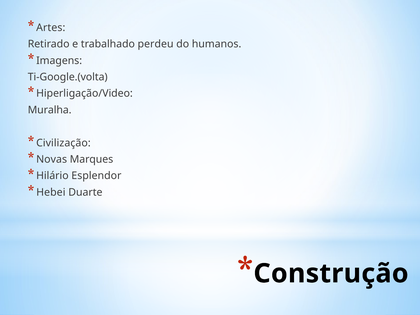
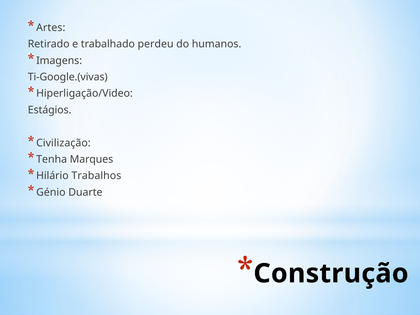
Ti-Google.(volta: Ti-Google.(volta -> Ti-Google.(vivas
Muralha: Muralha -> Estágios
Novas: Novas -> Tenha
Esplendor: Esplendor -> Trabalhos
Hebei: Hebei -> Génio
